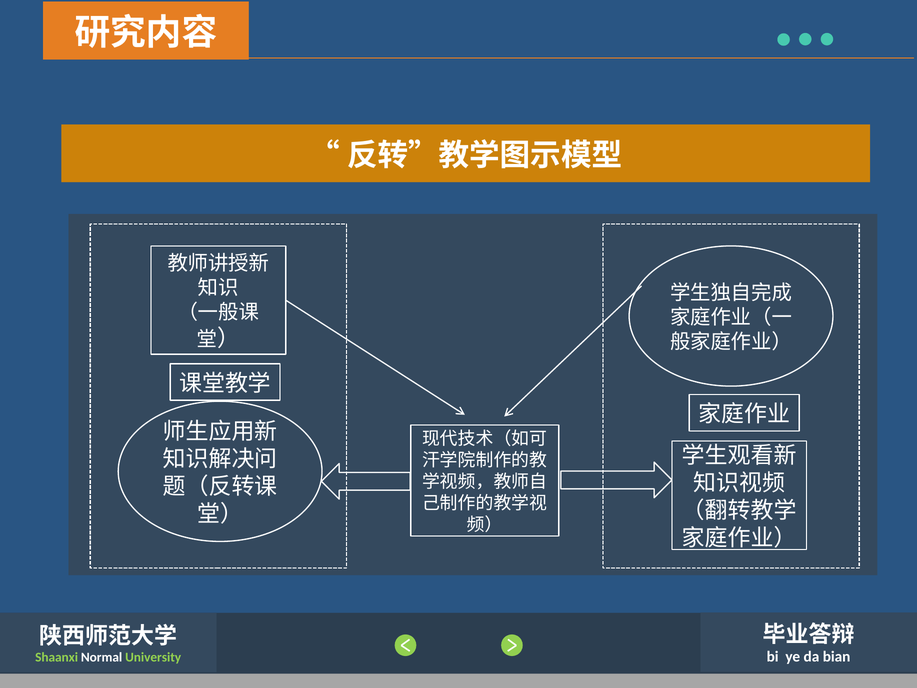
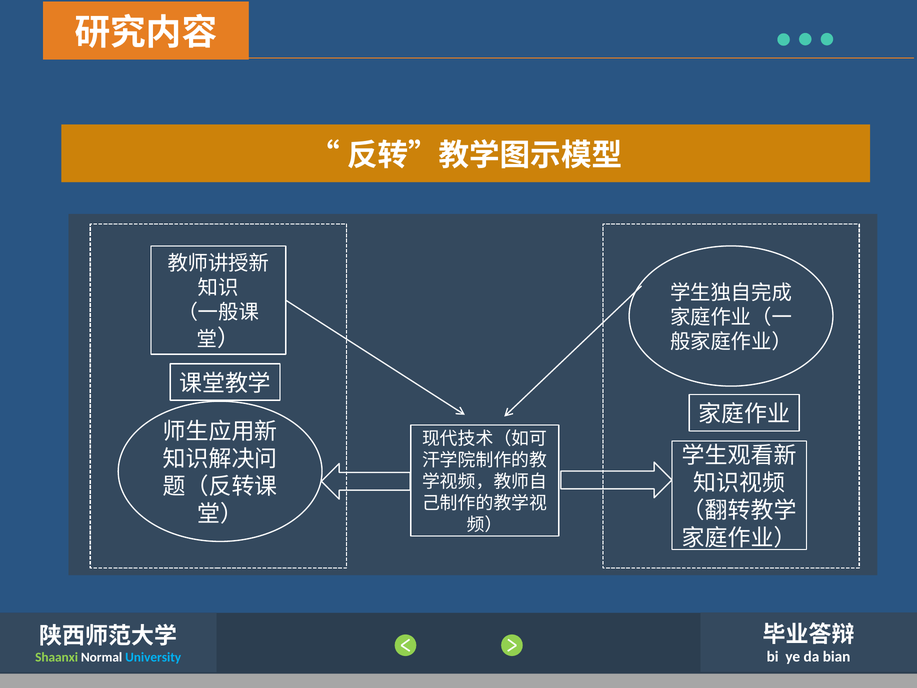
University colour: light green -> light blue
